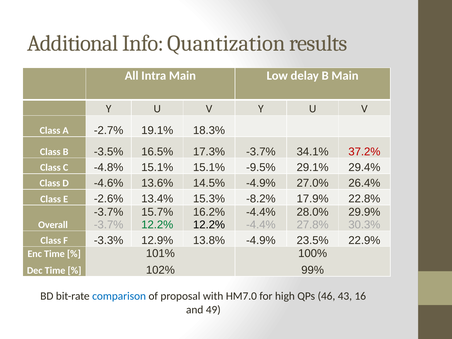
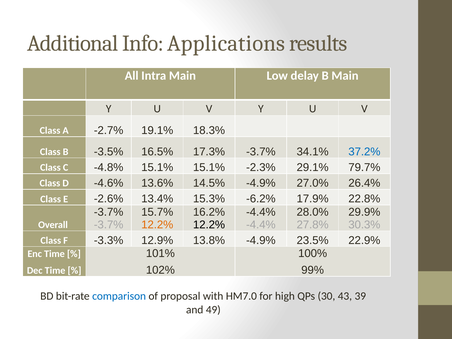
Quantization: Quantization -> Applications
37.2% colour: red -> blue
-9.5%: -9.5% -> -2.3%
29.4%: 29.4% -> 79.7%
-8.2%: -8.2% -> -6.2%
12.2% at (157, 225) colour: green -> orange
46: 46 -> 30
16: 16 -> 39
